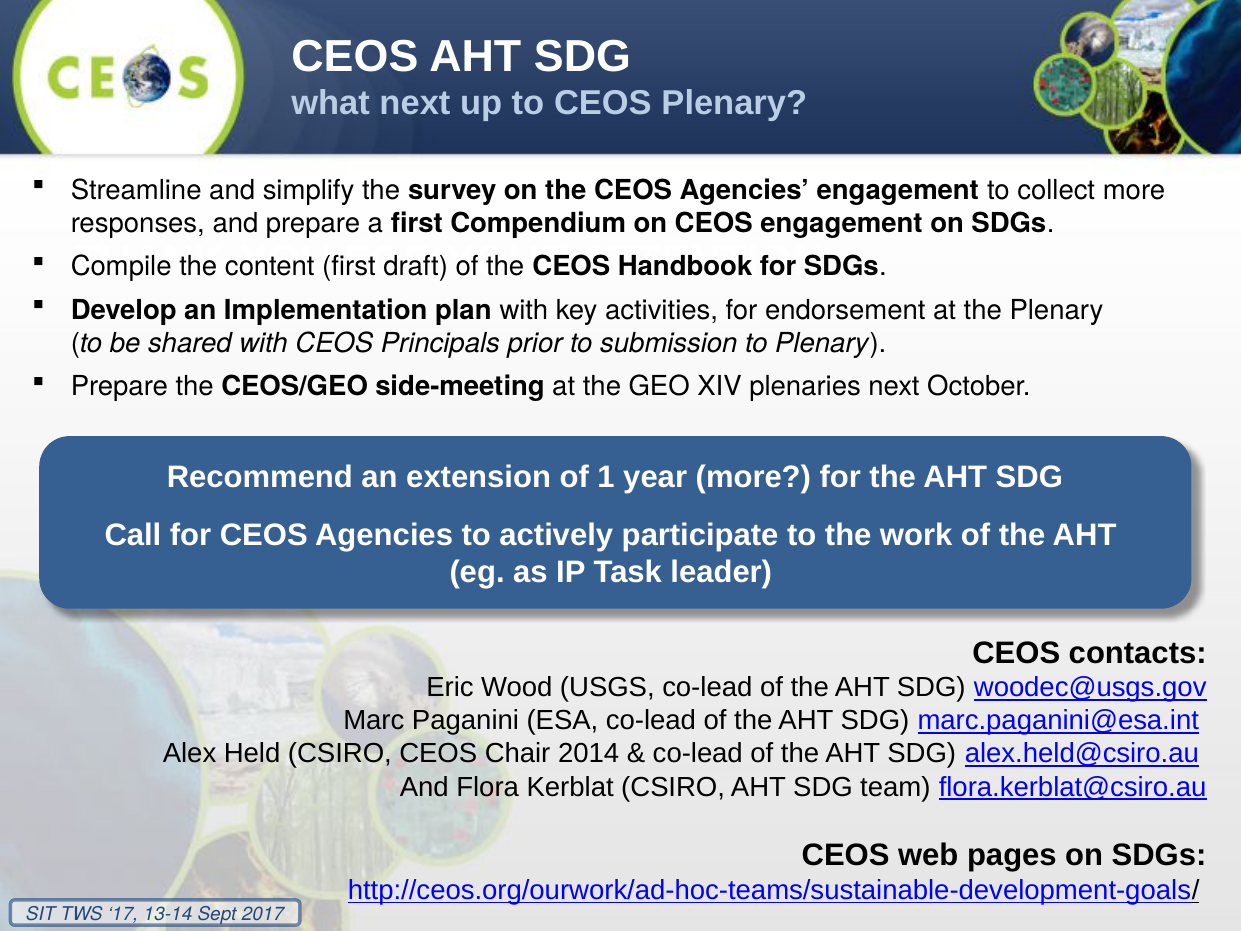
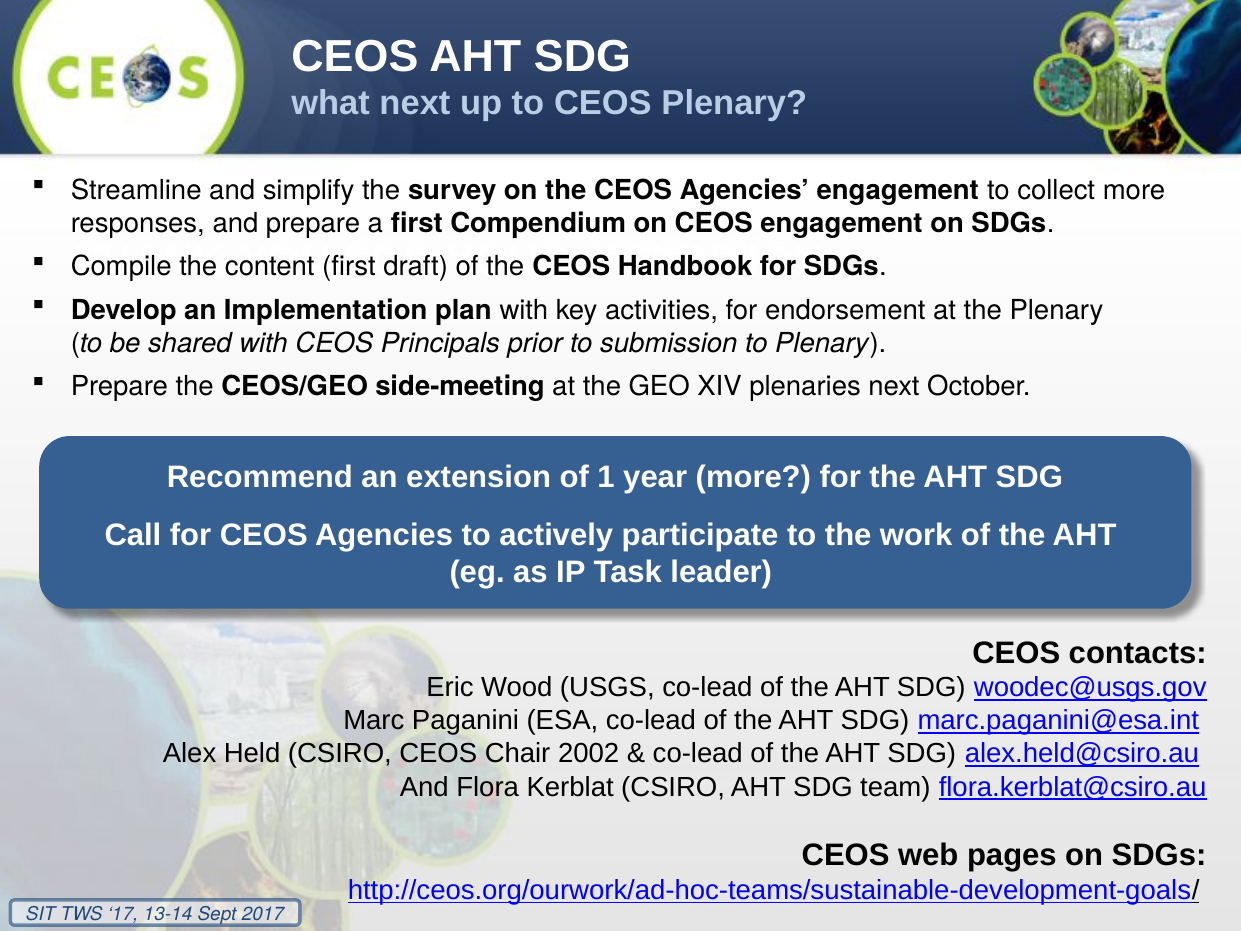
2014: 2014 -> 2002
